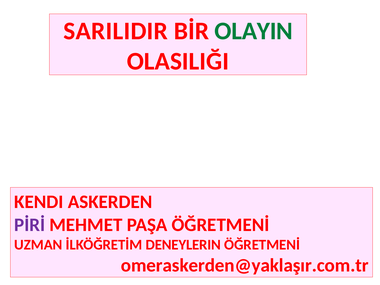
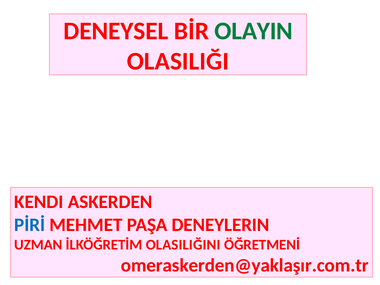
SARILIDIR: SARILIDIR -> DENEYSEL
PİRİ colour: purple -> blue
PAŞA ÖĞRETMENİ: ÖĞRETMENİ -> DENEYLERIN
DENEYLERIN: DENEYLERIN -> OLASILIĞINI
